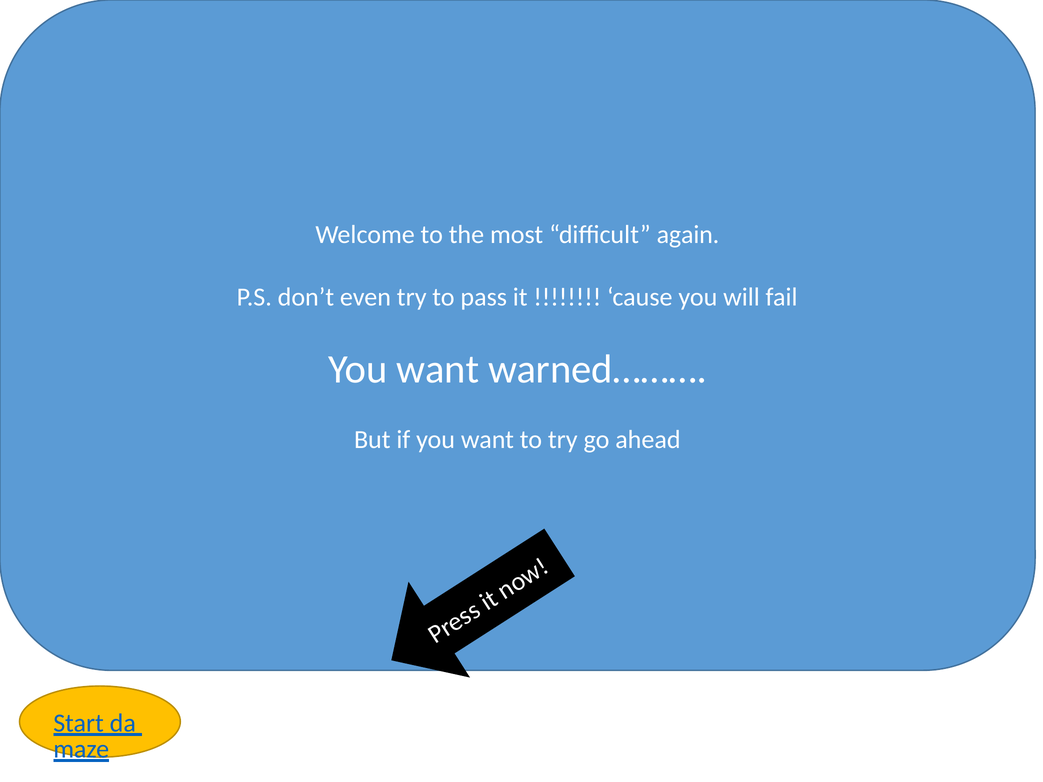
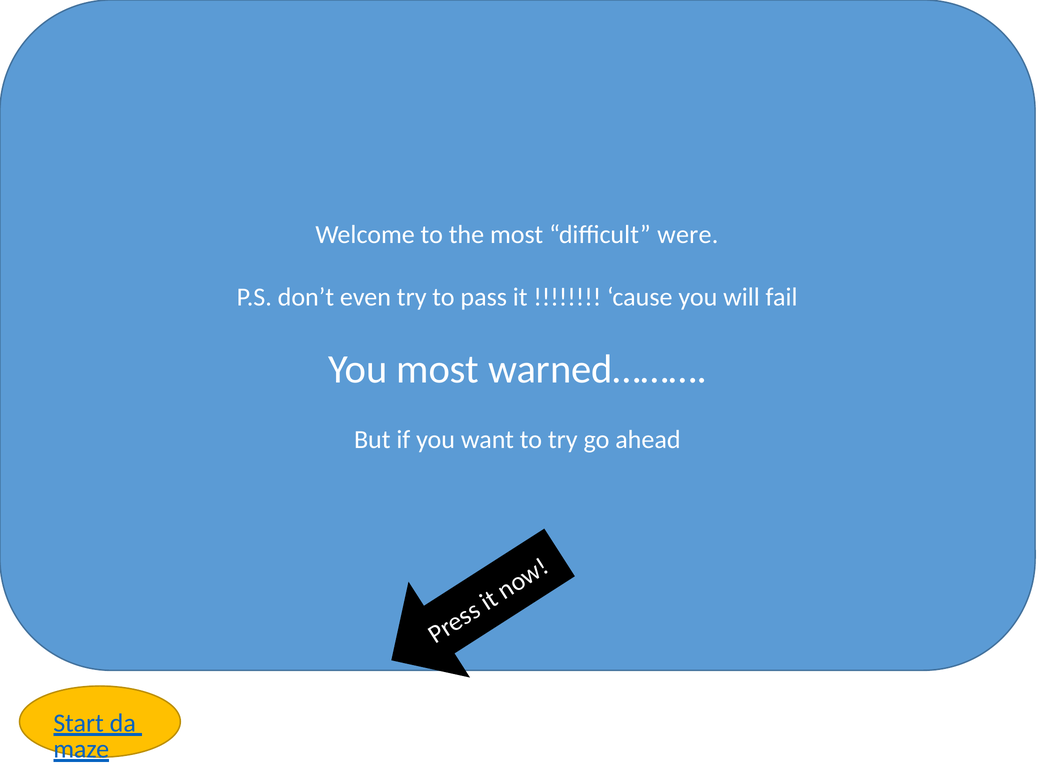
again: again -> were
want at (438, 369): want -> most
